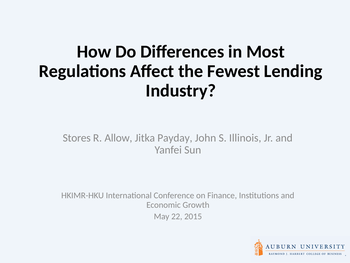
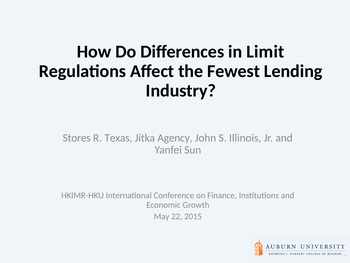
Most: Most -> Limit
Allow: Allow -> Texas
Payday: Payday -> Agency
